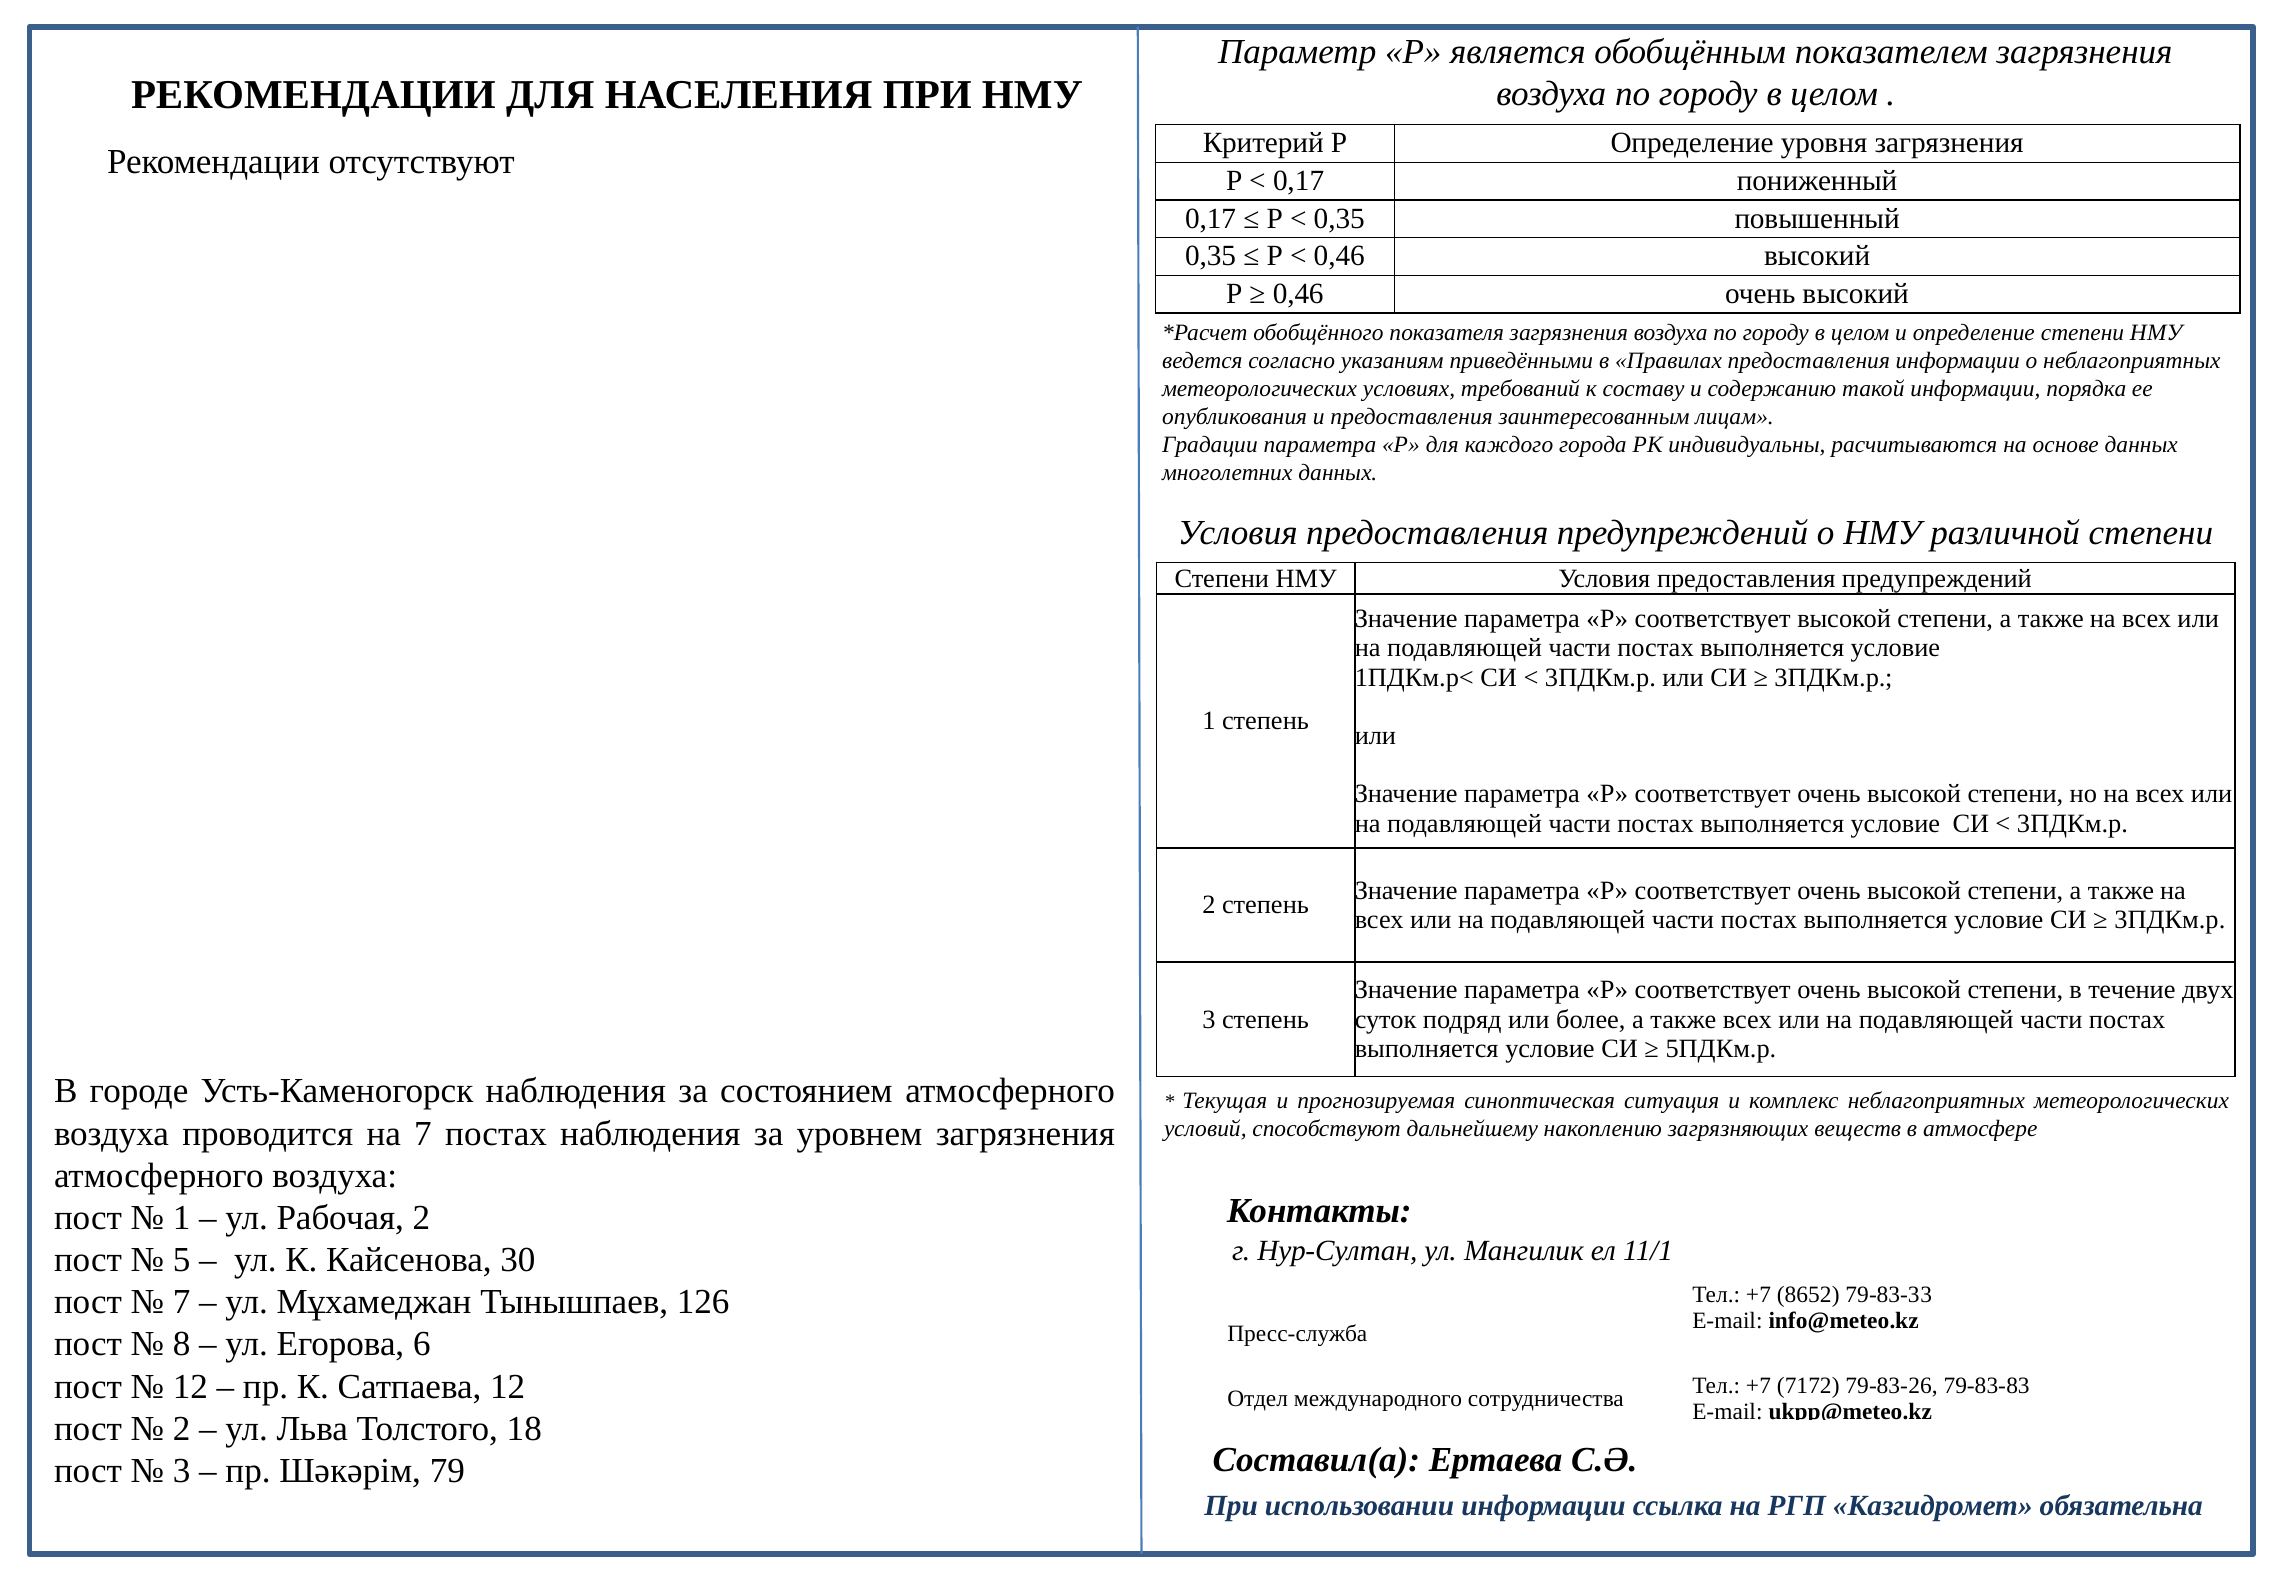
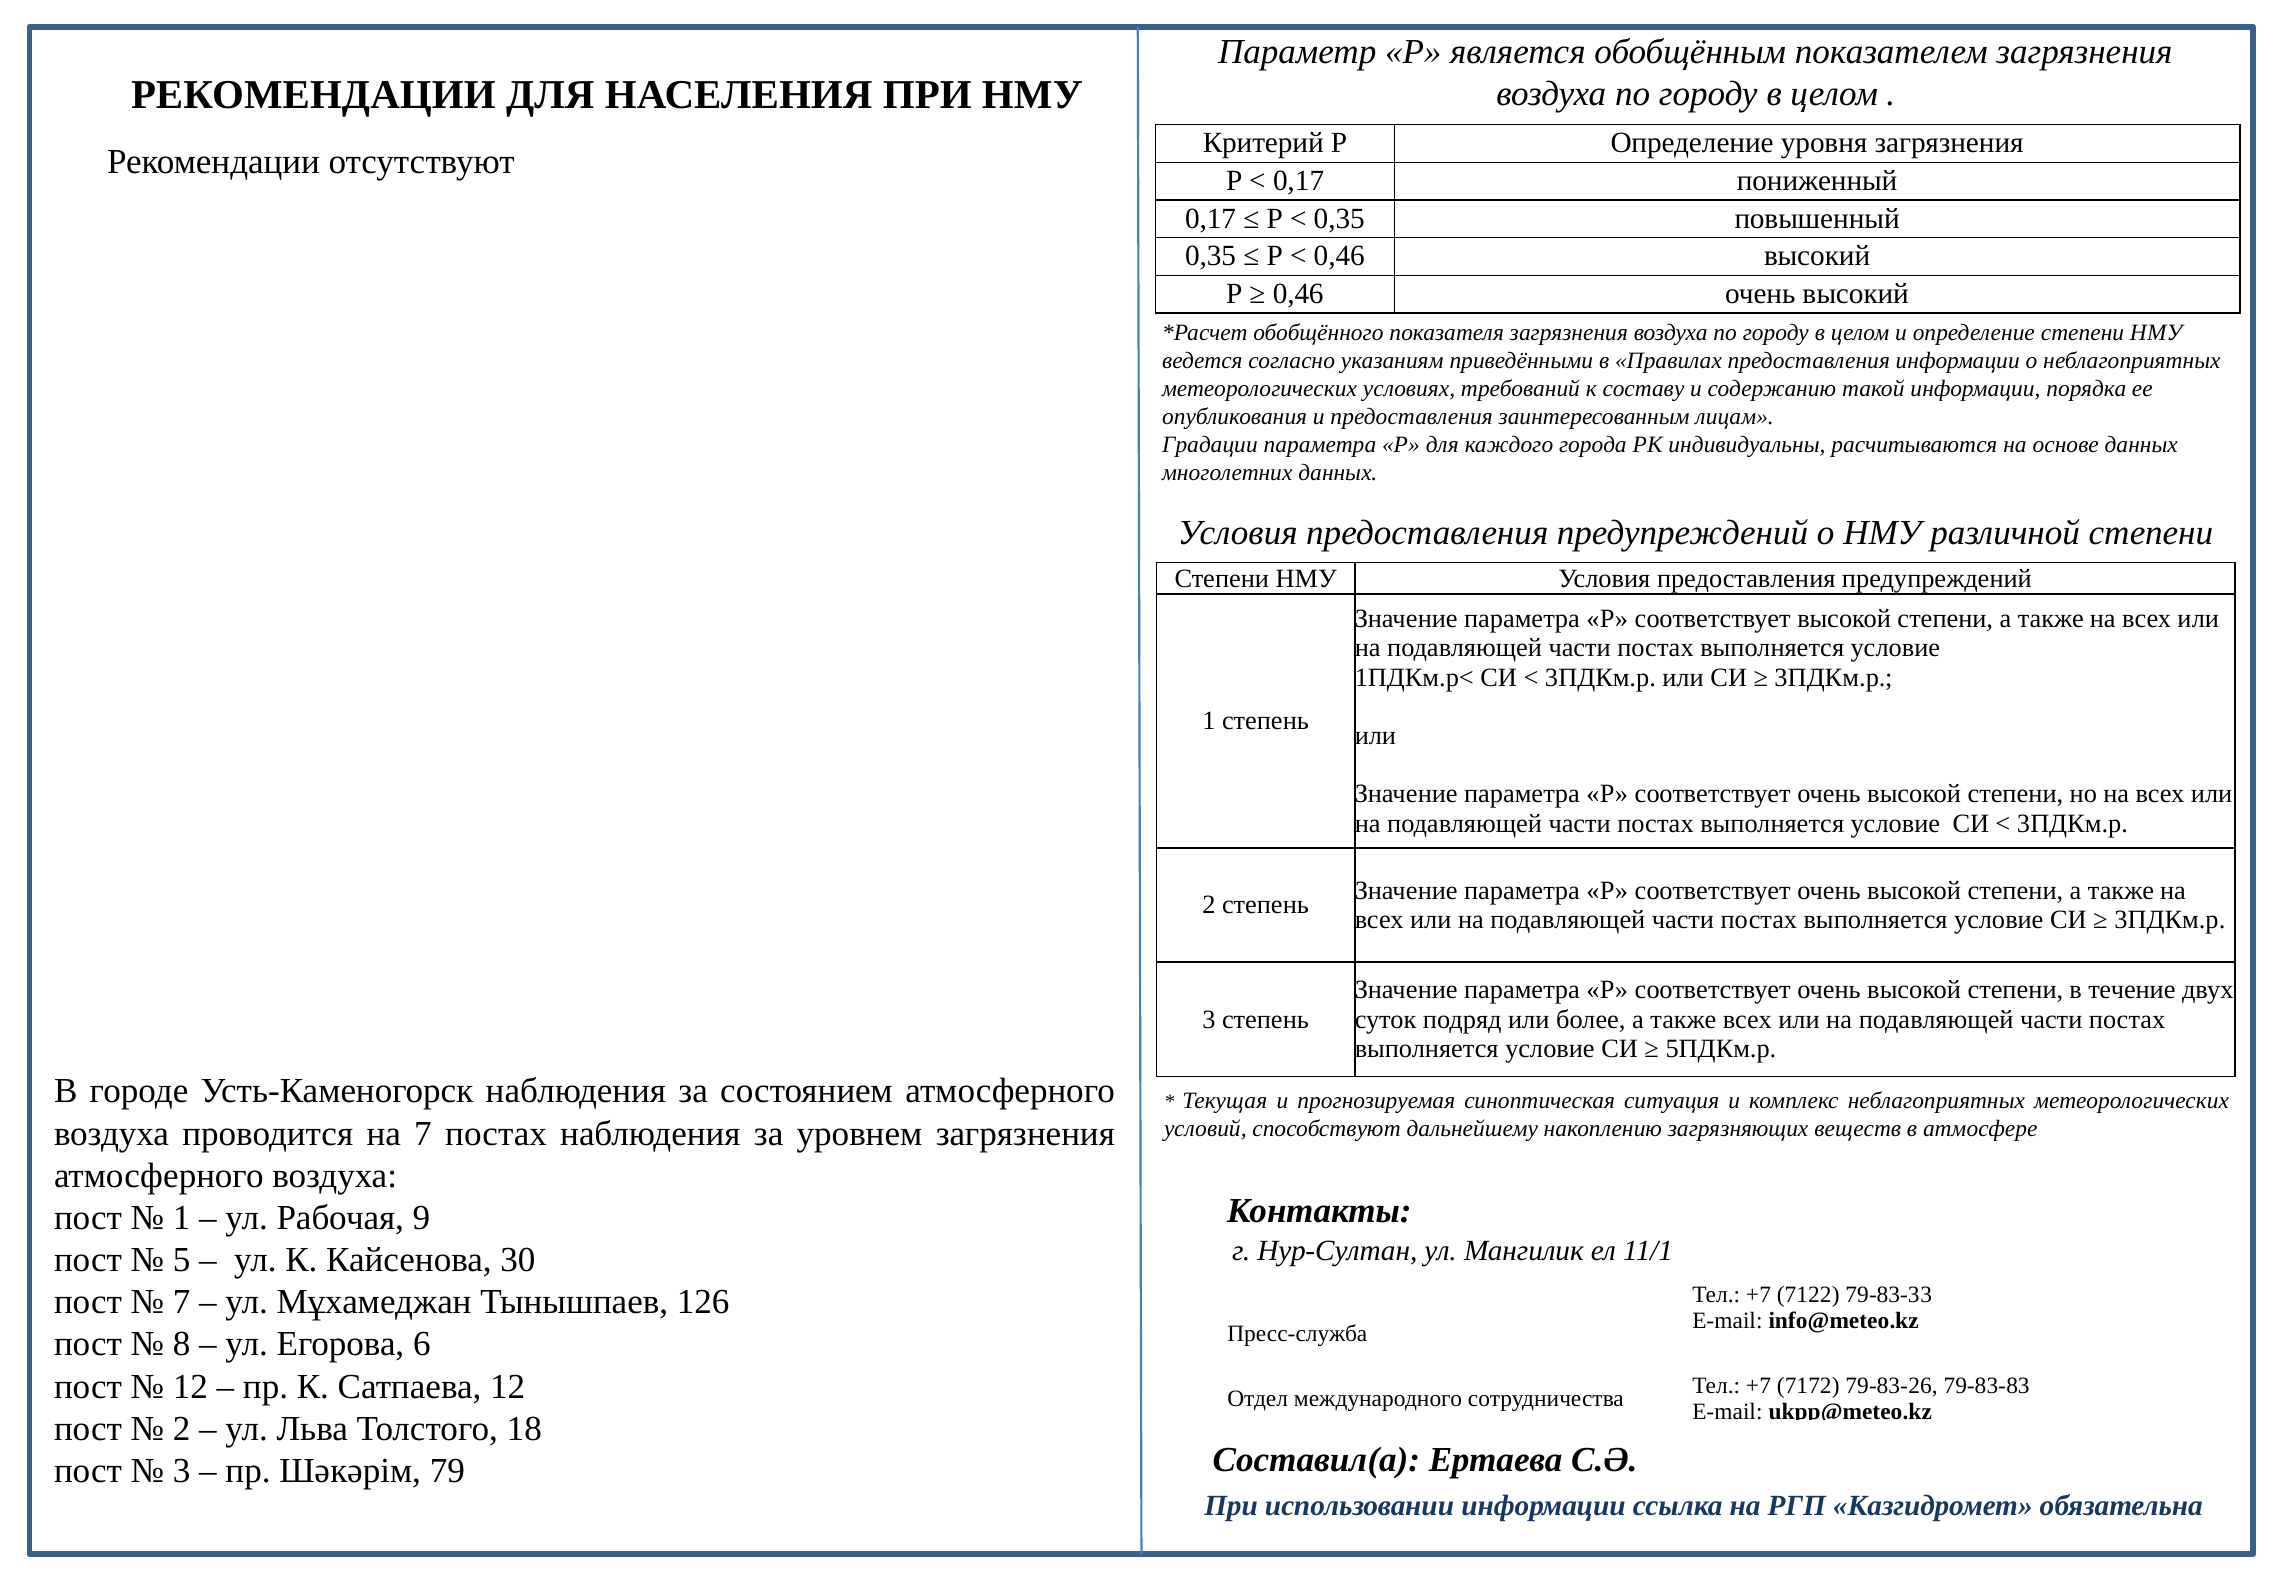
Рабочая 2: 2 -> 9
8652: 8652 -> 7122
